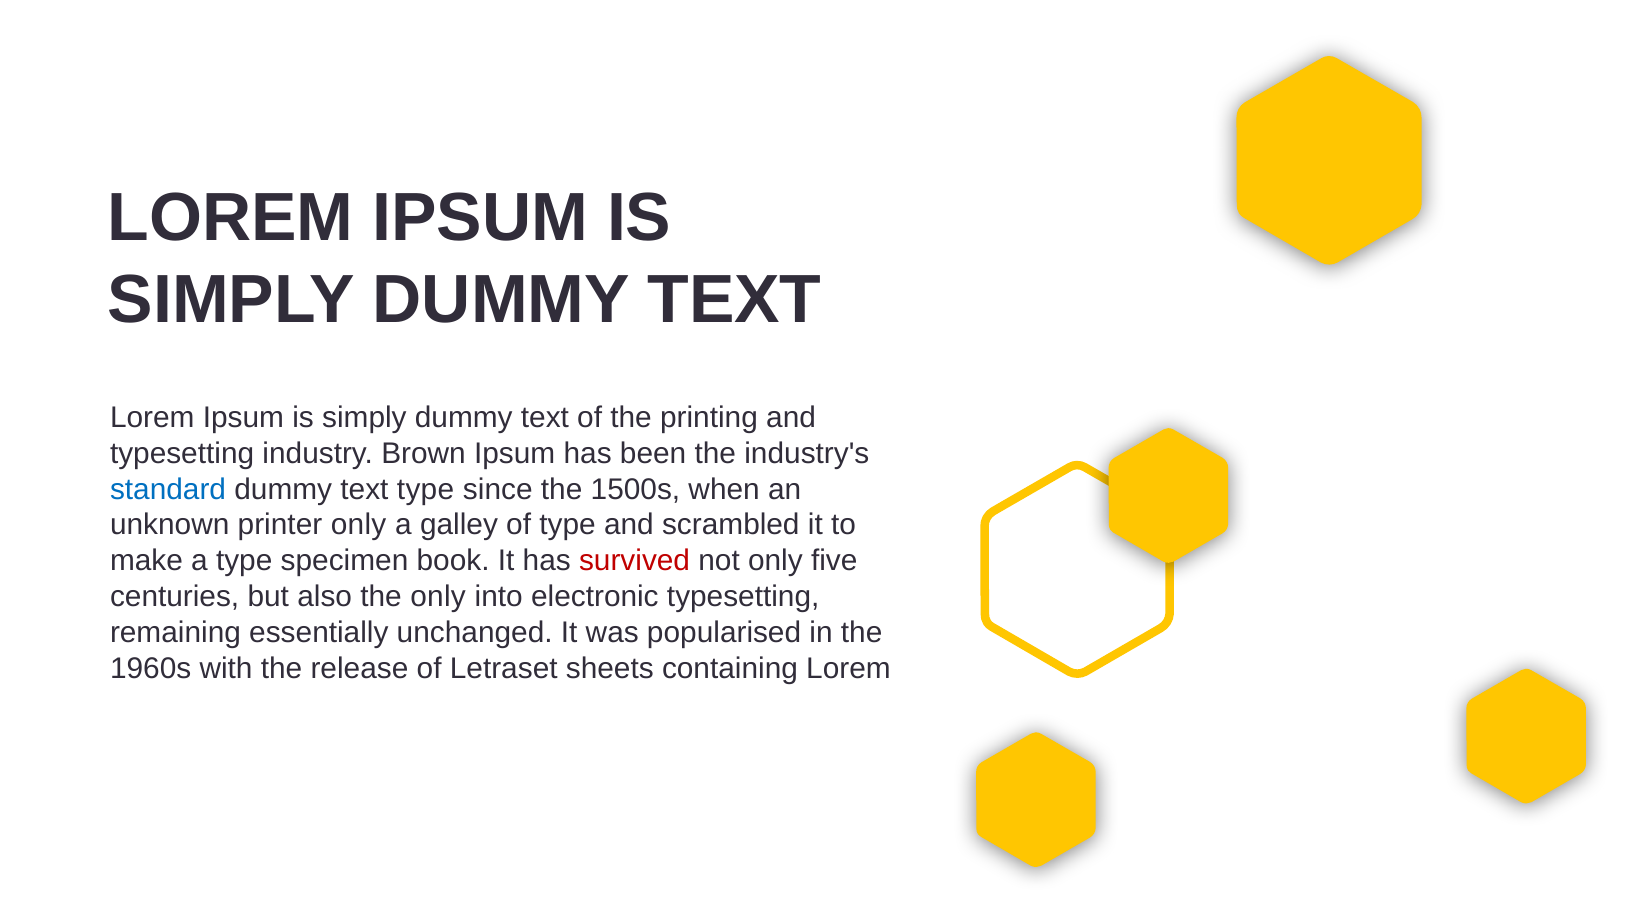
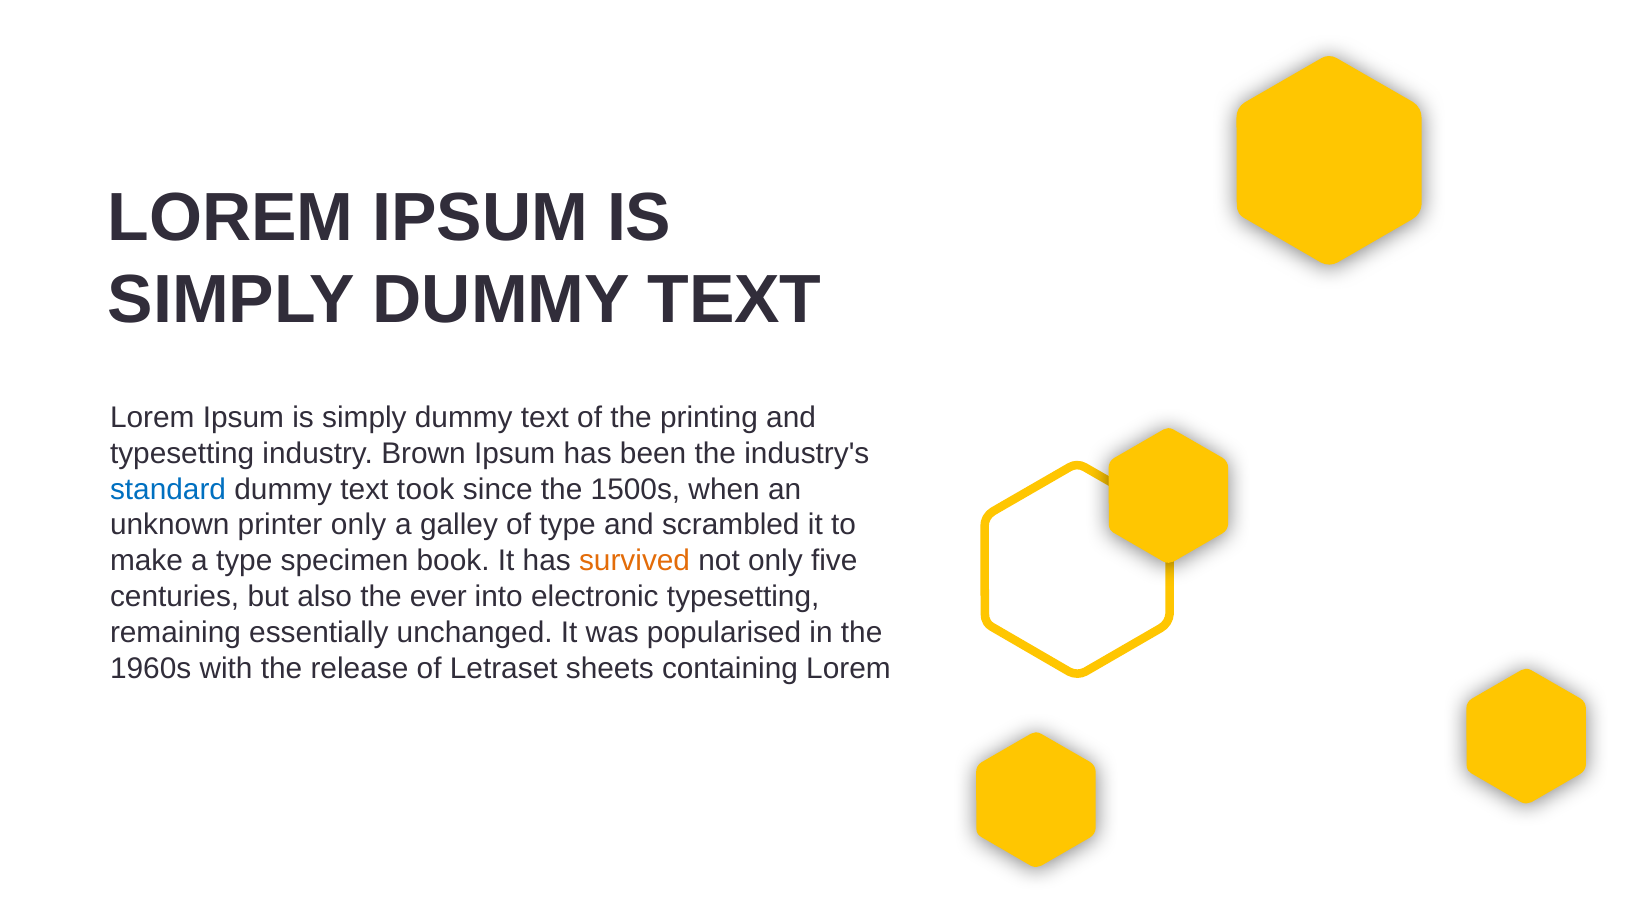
text type: type -> took
survived colour: red -> orange
the only: only -> ever
